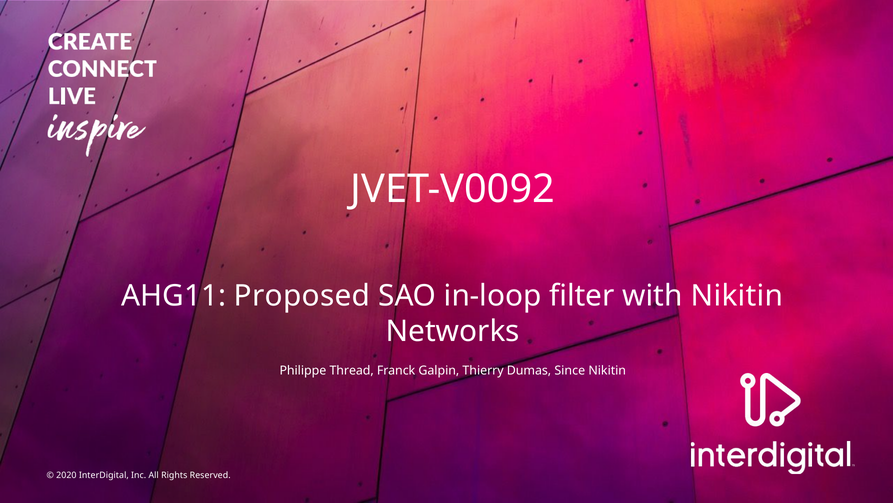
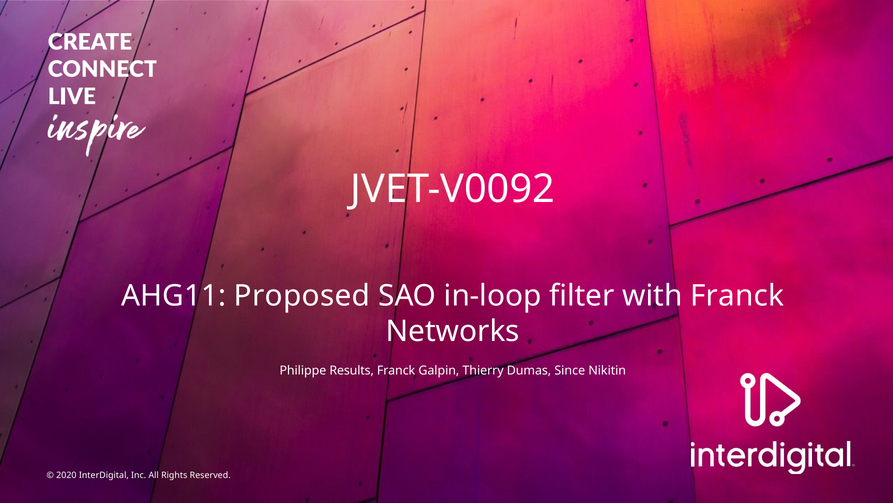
with Nikitin: Nikitin -> Franck
Thread: Thread -> Results
